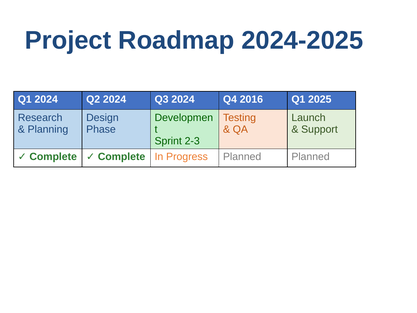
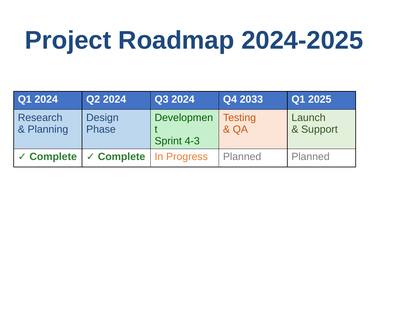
2016: 2016 -> 2033
2-3: 2-3 -> 4-3
